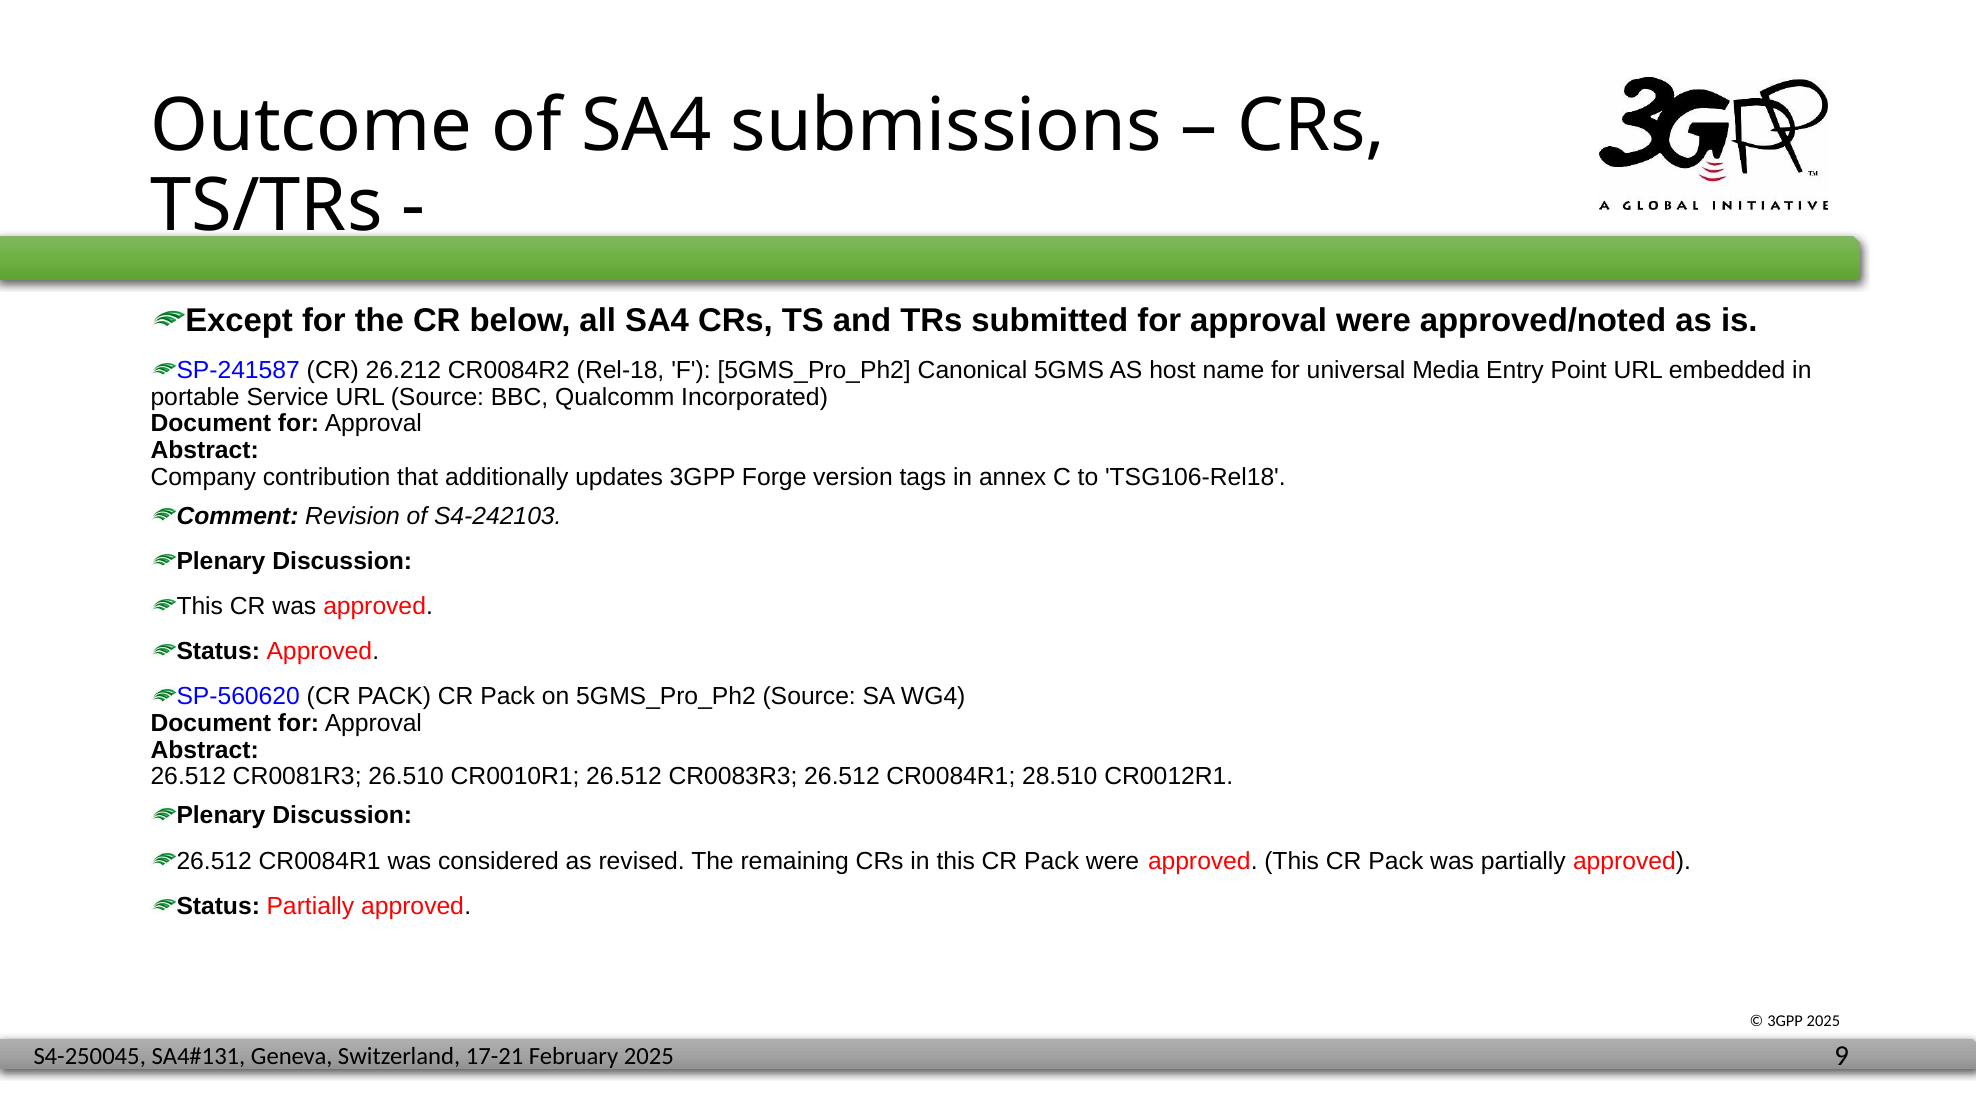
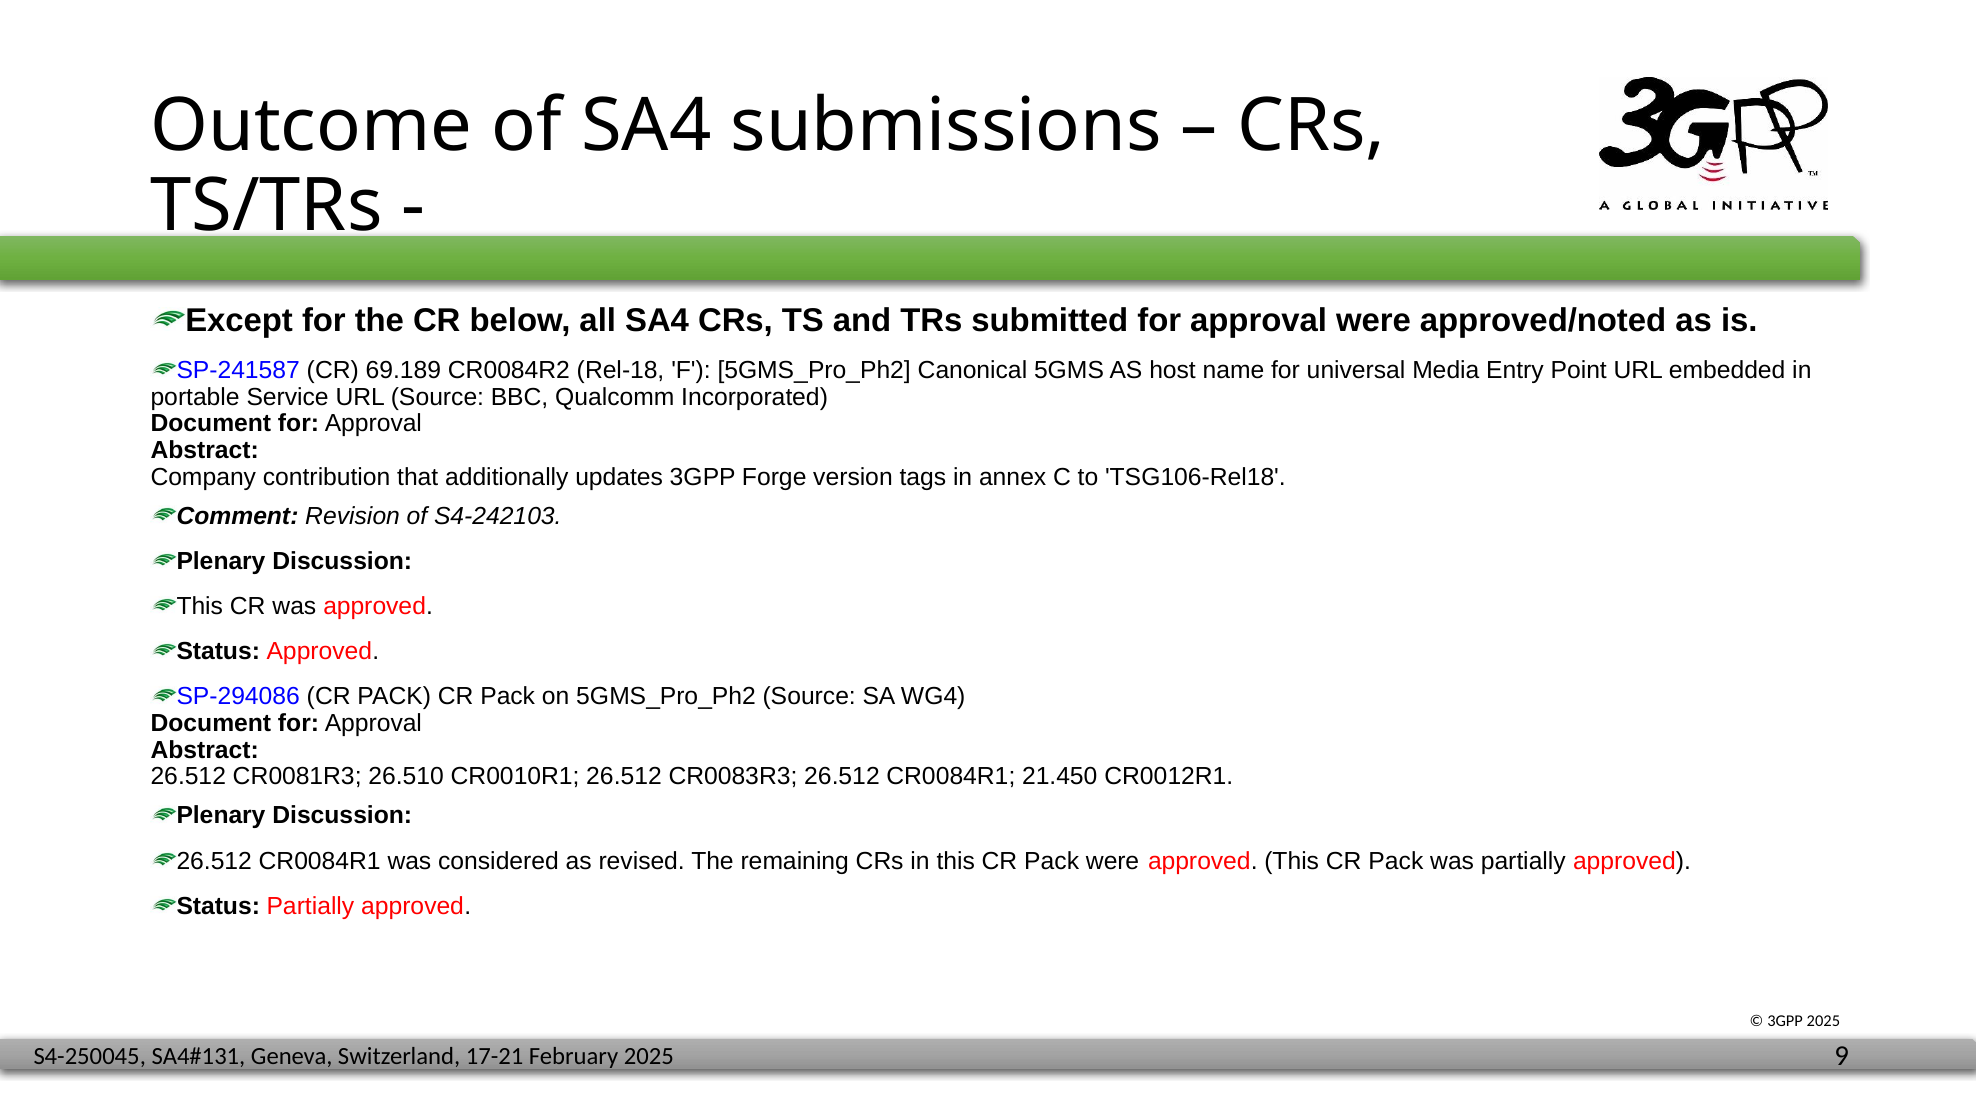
26.212: 26.212 -> 69.189
SP-560620: SP-560620 -> SP-294086
28.510: 28.510 -> 21.450
